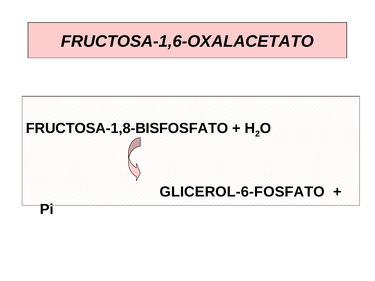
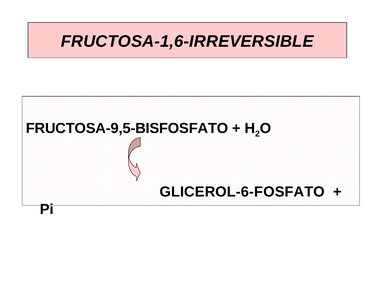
FRUCTOSA-1,6-OXALACETATO: FRUCTOSA-1,6-OXALACETATO -> FRUCTOSA-1,6-IRREVERSIBLE
FRUCTOSA-1,8-BISFOSFATO: FRUCTOSA-1,8-BISFOSFATO -> FRUCTOSA-9,5-BISFOSFATO
